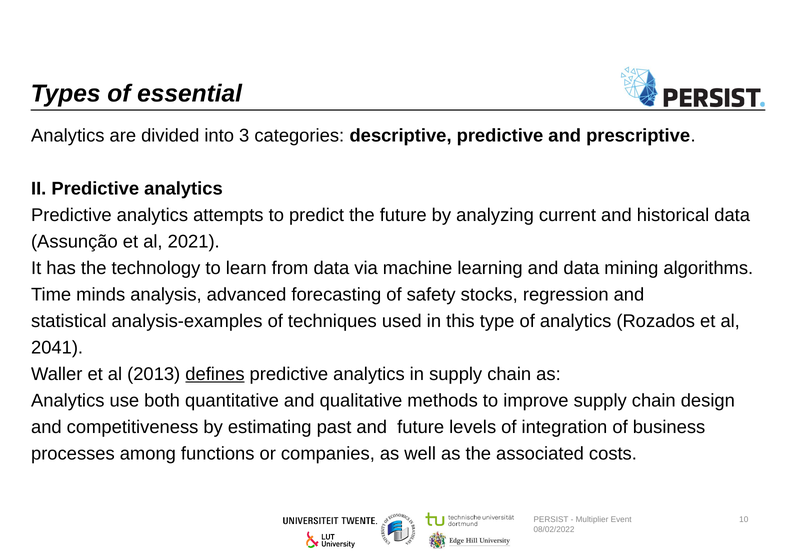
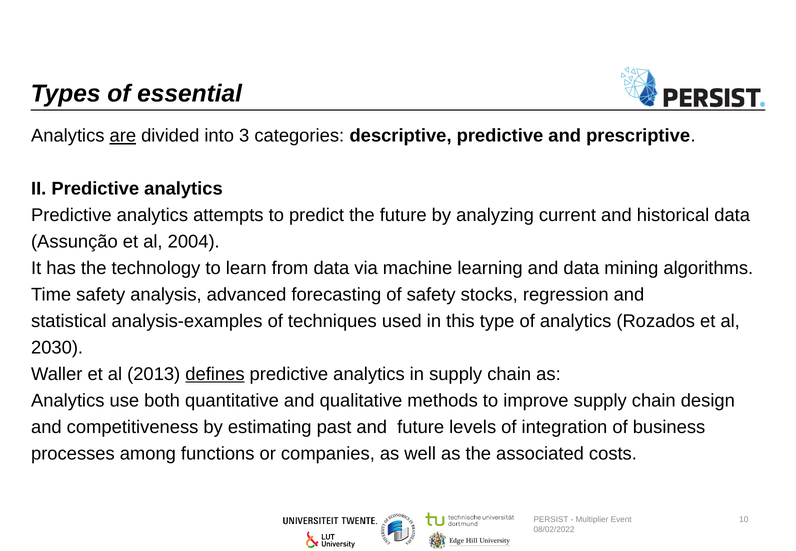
are underline: none -> present
2021: 2021 -> 2004
Time minds: minds -> safety
2041: 2041 -> 2030
